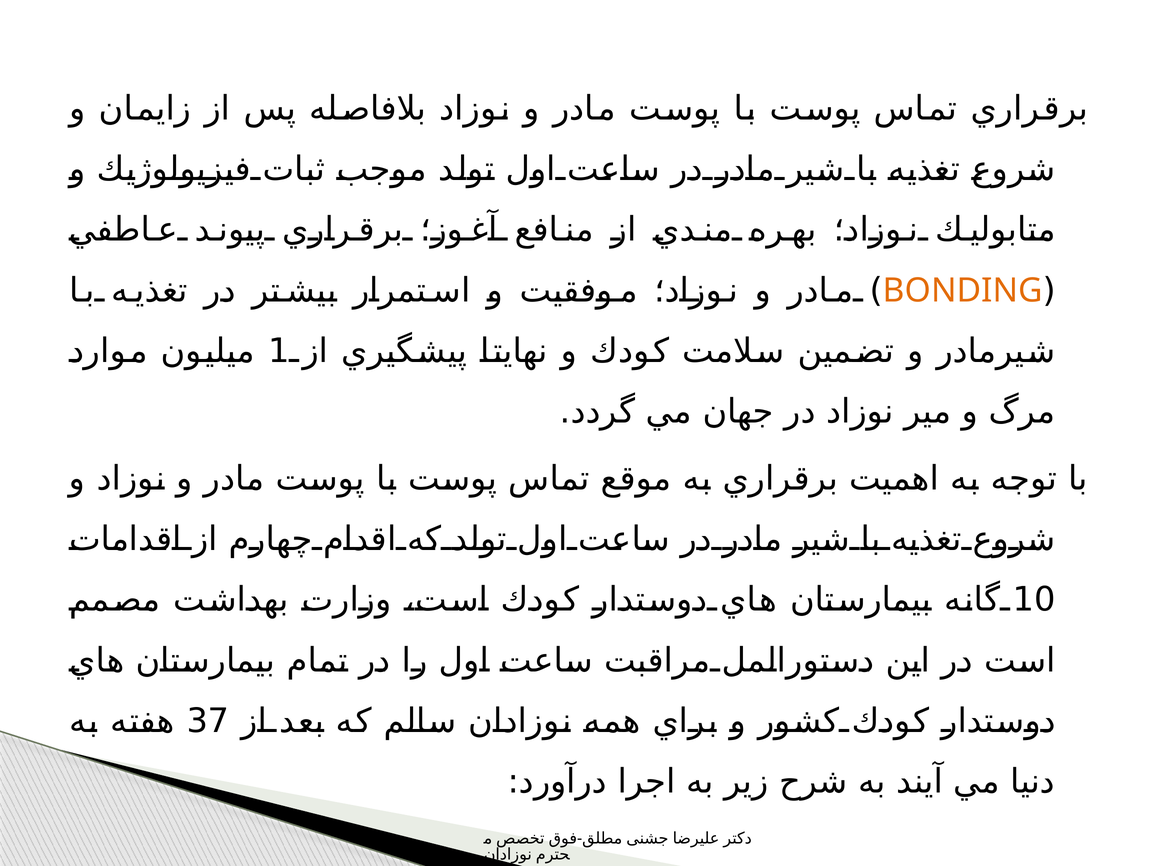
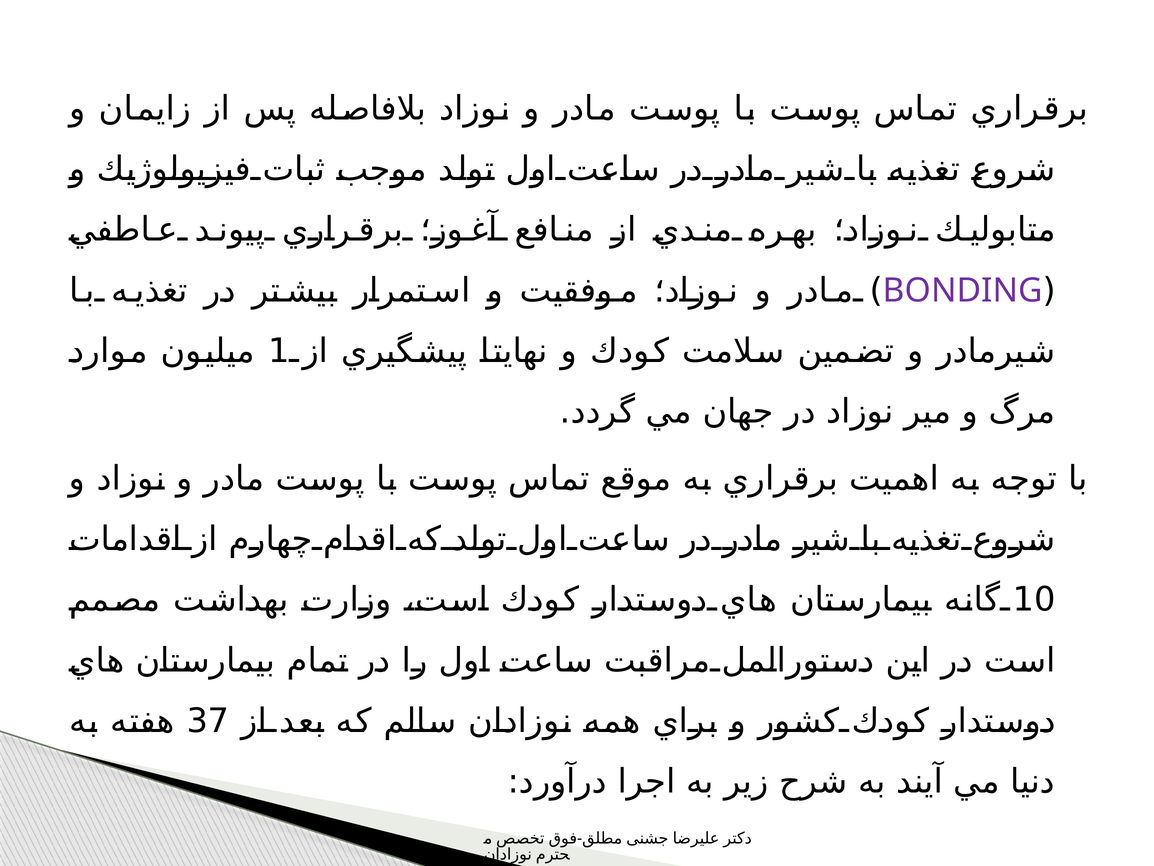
BONDING colour: orange -> purple
